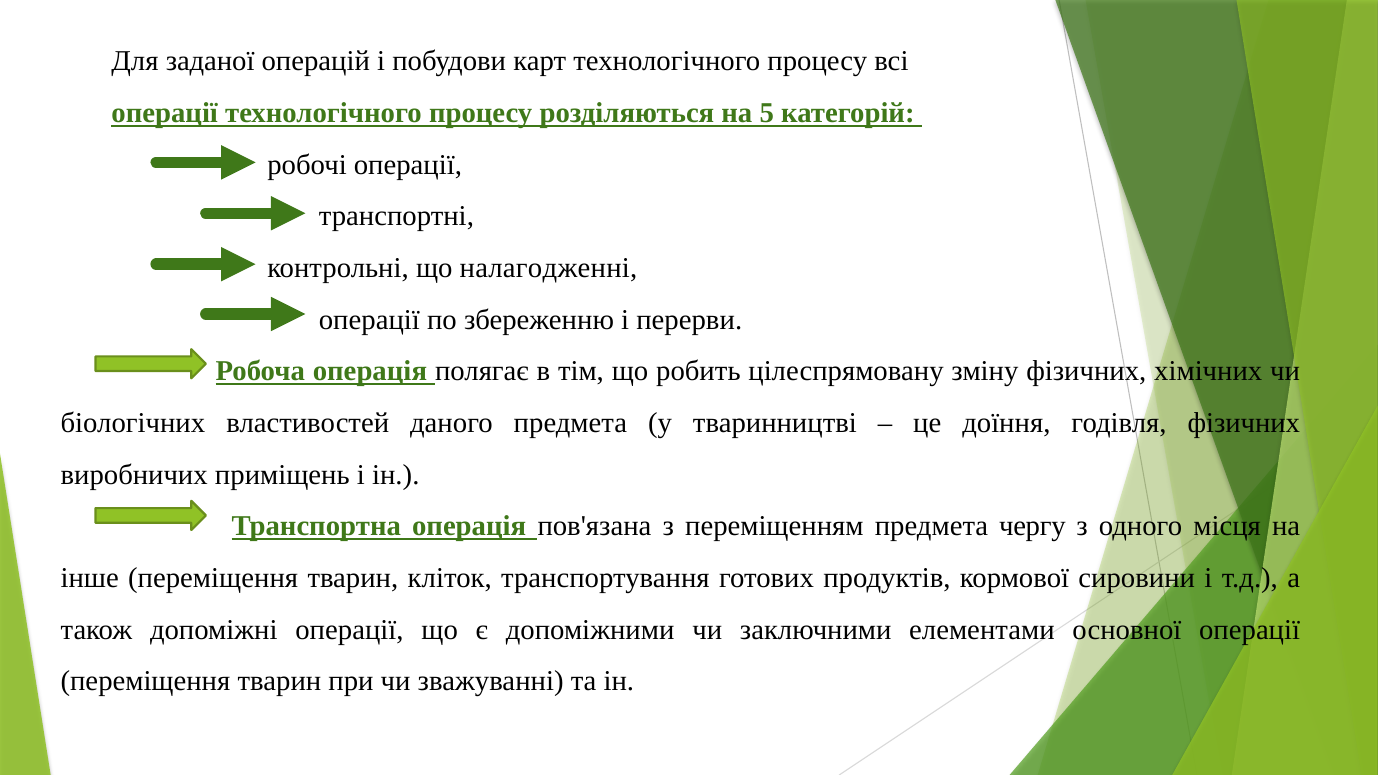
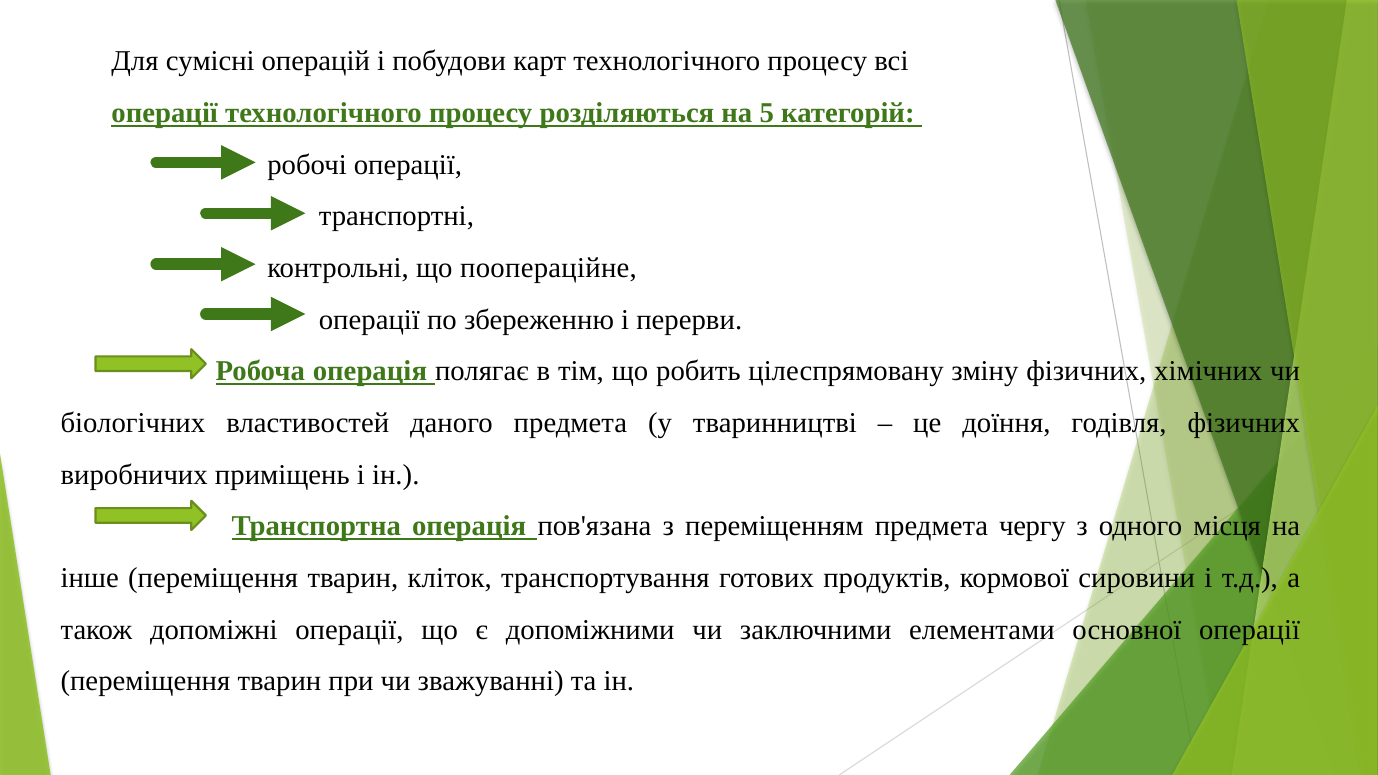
заданої: заданої -> сумісні
налагодженні: налагодженні -> поопераційне
